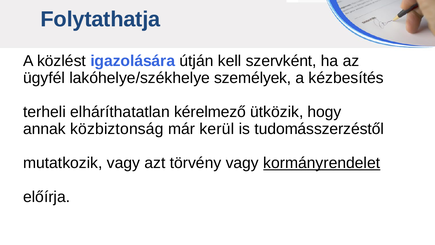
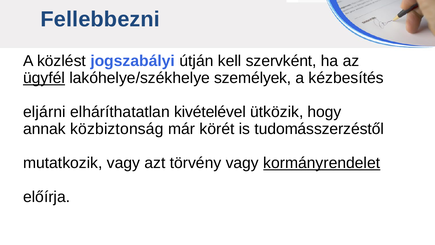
Folytathatja: Folytathatja -> Fellebbezni
igazolására: igazolására -> jogszabályi
ügyfél underline: none -> present
terheli: terheli -> eljárni
kérelmező: kérelmező -> kivételével
kerül: kerül -> körét
